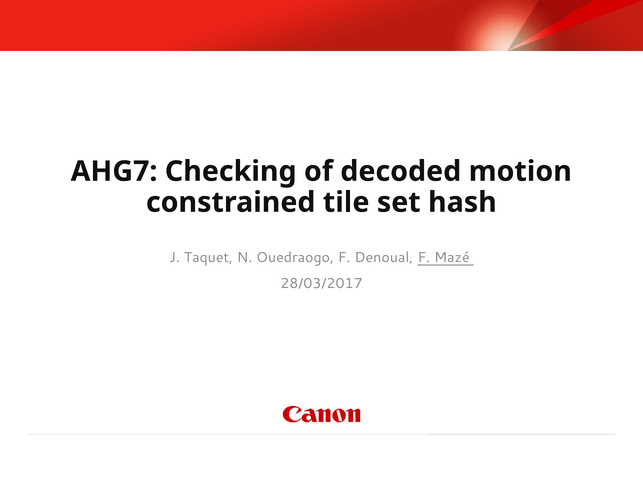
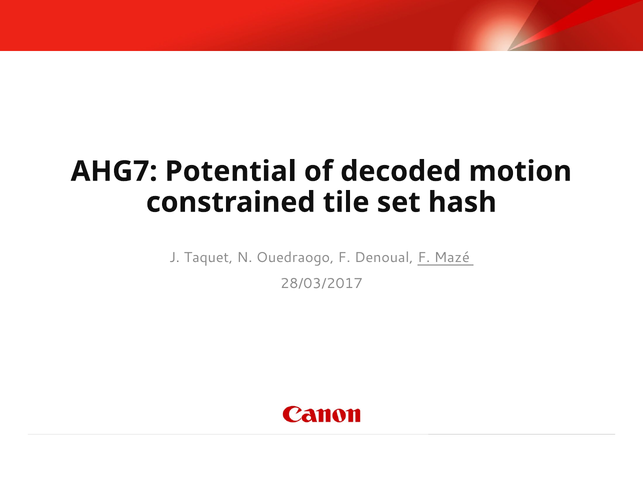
Checking: Checking -> Potential
